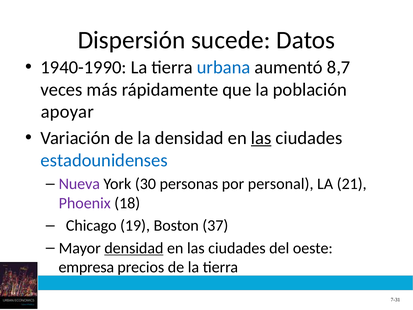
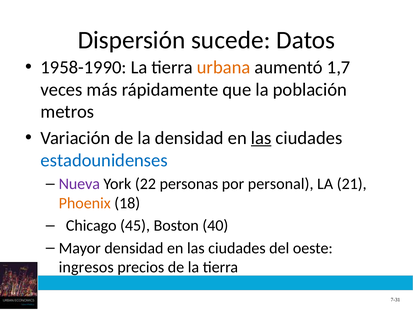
1940-1990: 1940-1990 -> 1958-1990
urbana colour: blue -> orange
8,7: 8,7 -> 1,7
apoyar: apoyar -> metros
30: 30 -> 22
Phoenix colour: purple -> orange
19: 19 -> 45
37: 37 -> 40
densidad at (134, 248) underline: present -> none
empresa: empresa -> ingresos
